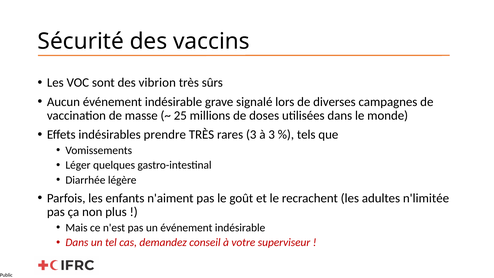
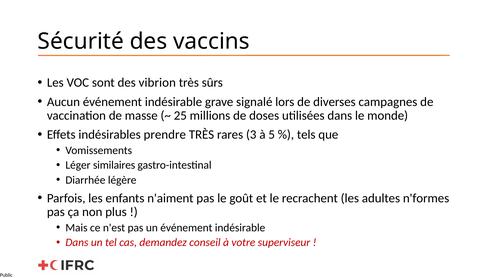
à 3: 3 -> 5
quelques: quelques -> similaires
n'limitée: n'limitée -> n'formes
